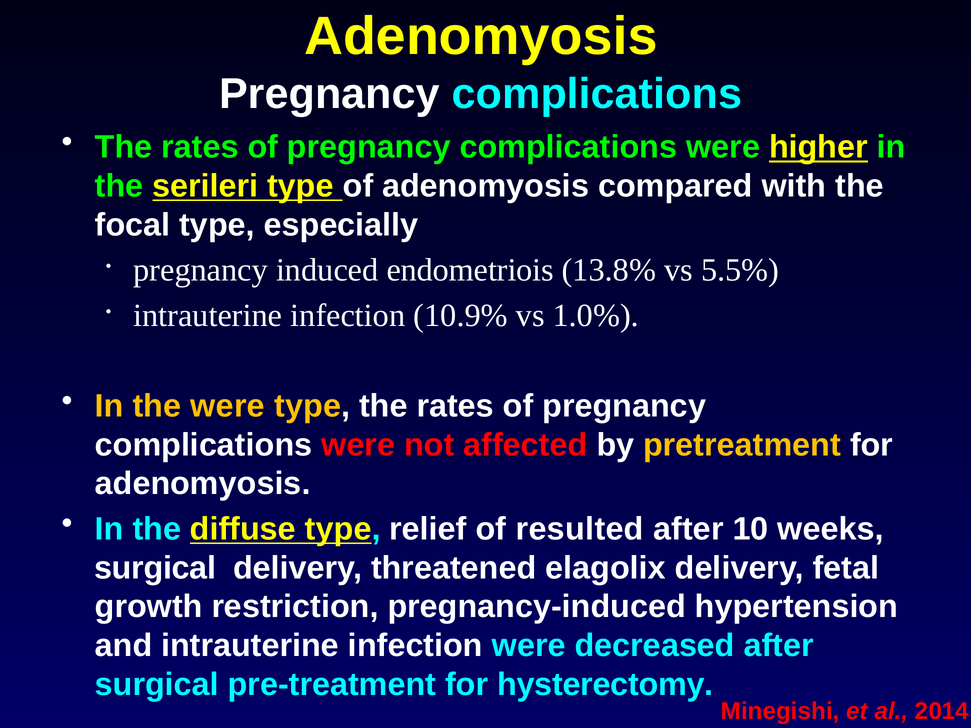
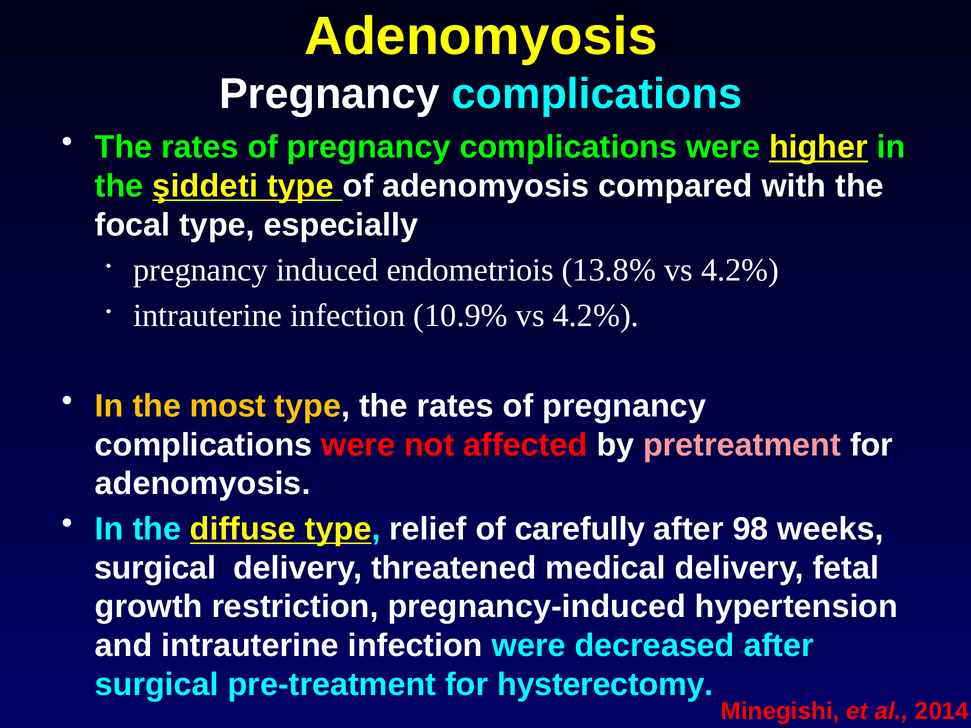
serileri: serileri -> şiddeti
13.8% vs 5.5%: 5.5% -> 4.2%
10.9% vs 1.0%: 1.0% -> 4.2%
the were: were -> most
pretreatment colour: yellow -> pink
resulted: resulted -> carefully
10: 10 -> 98
elagolix: elagolix -> medical
